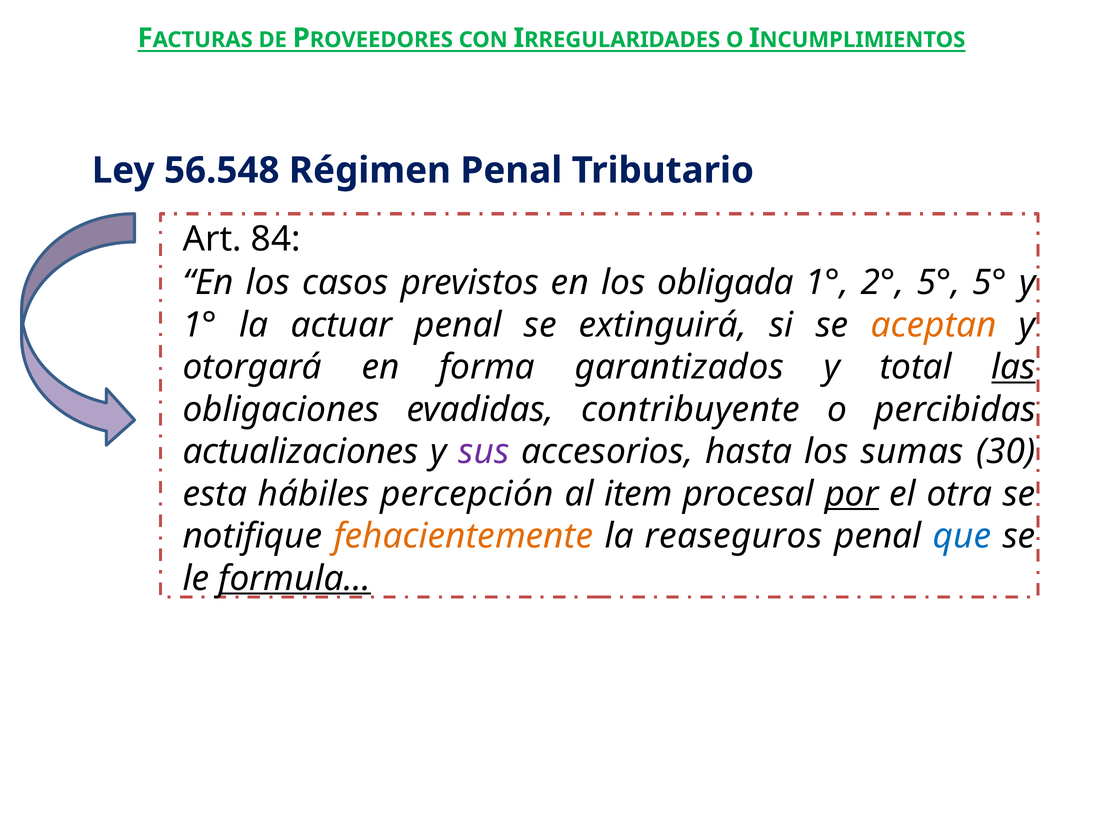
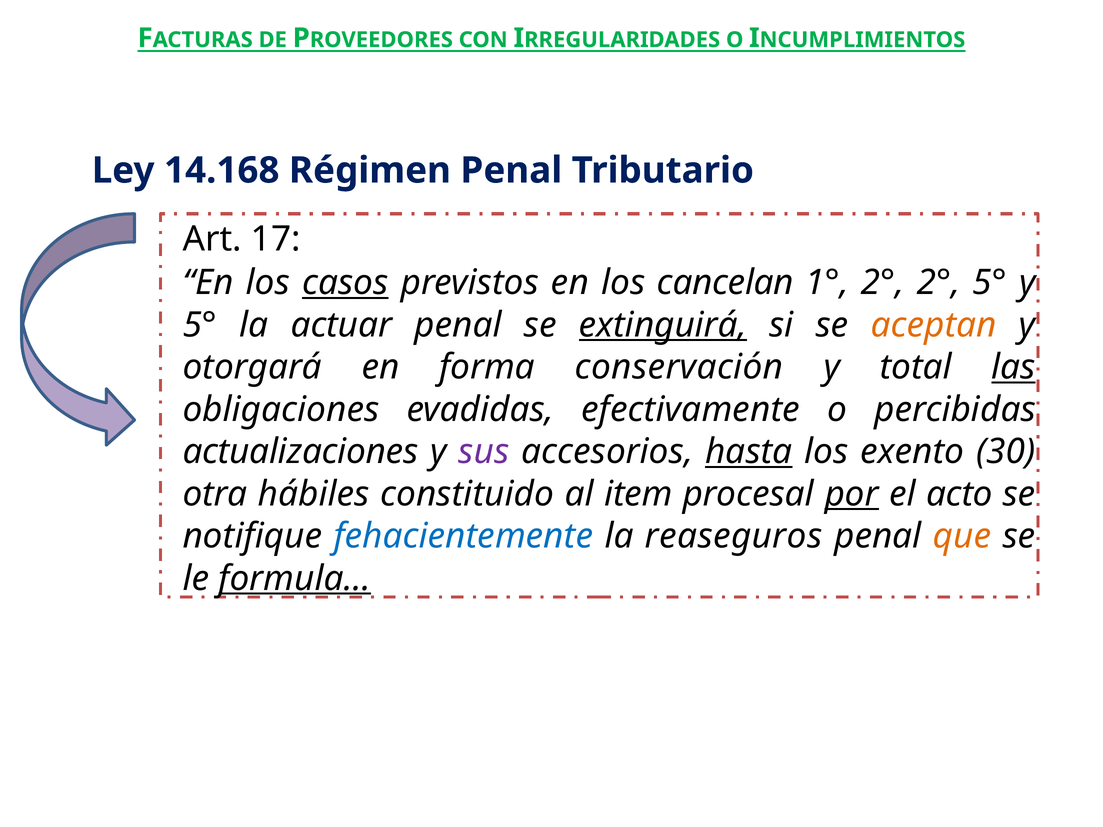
56.548: 56.548 -> 14.168
84: 84 -> 17
casos underline: none -> present
obligada: obligada -> cancelan
2° 5°: 5° -> 2°
1° at (200, 325): 1° -> 5°
extinguirá underline: none -> present
garantizados: garantizados -> conservación
contribuyente: contribuyente -> efectivamente
hasta underline: none -> present
sumas: sumas -> exento
esta: esta -> otra
percepción: percepción -> constituido
otra: otra -> acto
fehacientemente colour: orange -> blue
que colour: blue -> orange
